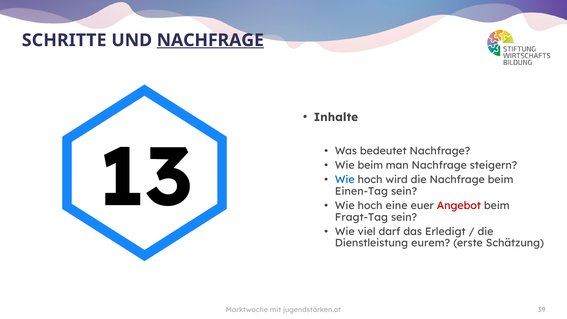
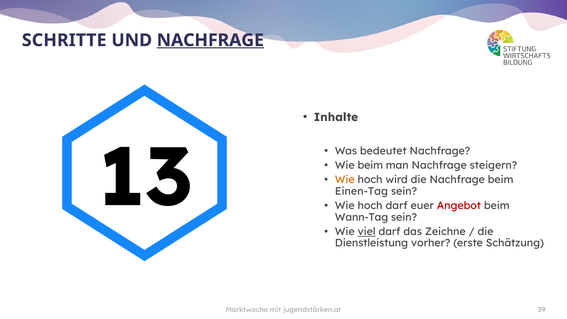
Wie at (345, 180) colour: blue -> orange
hoch eine: eine -> darf
Fragt-Tag: Fragt-Tag -> Wann-Tag
viel underline: none -> present
Erledigt: Erledigt -> Zeichne
eurem: eurem -> vorher
